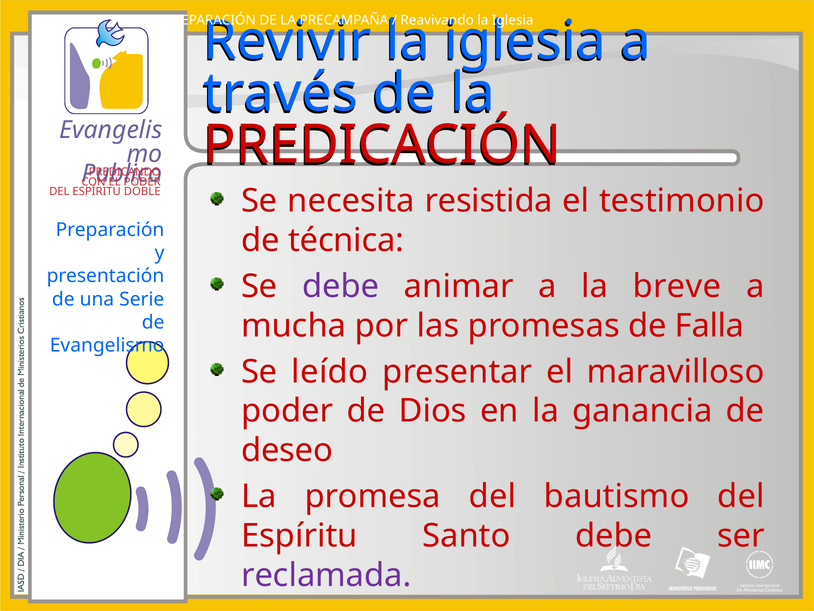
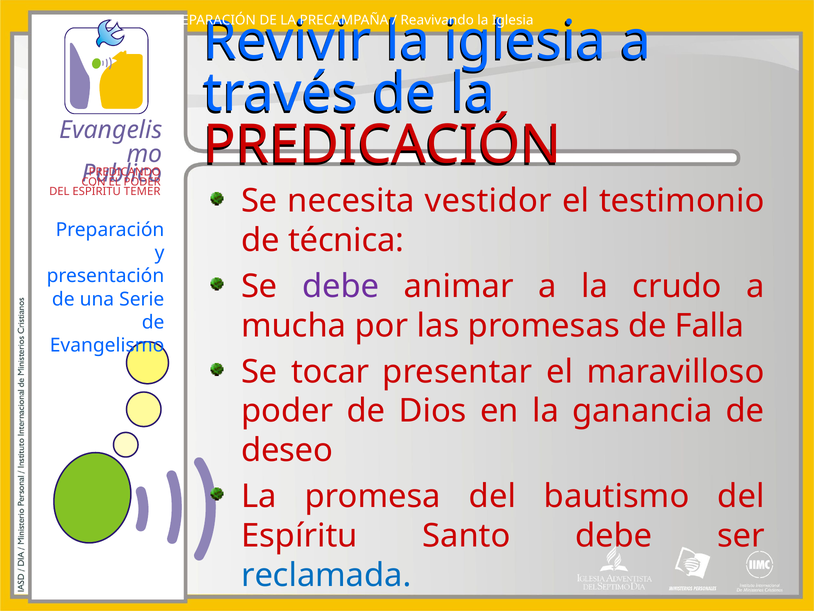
DOBLE: DOBLE -> TEMER
resistida: resistida -> vestidor
breve: breve -> crudo
leído: leído -> tocar
reclamada colour: purple -> blue
